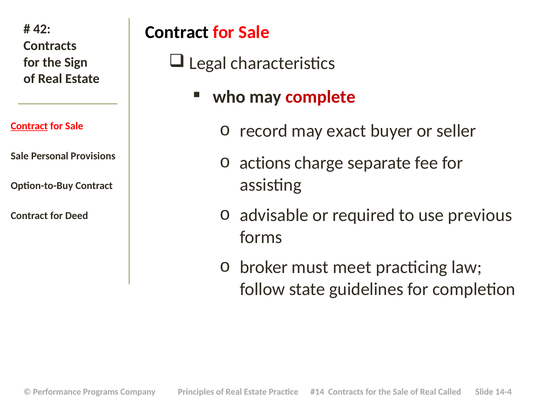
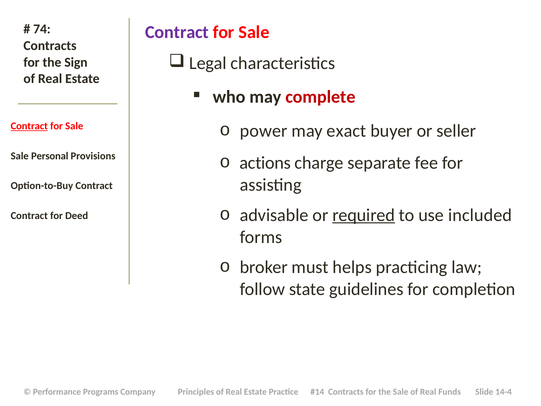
42: 42 -> 74
Contract at (177, 32) colour: black -> purple
record: record -> power
required underline: none -> present
previous: previous -> included
meet: meet -> helps
Called: Called -> Funds
